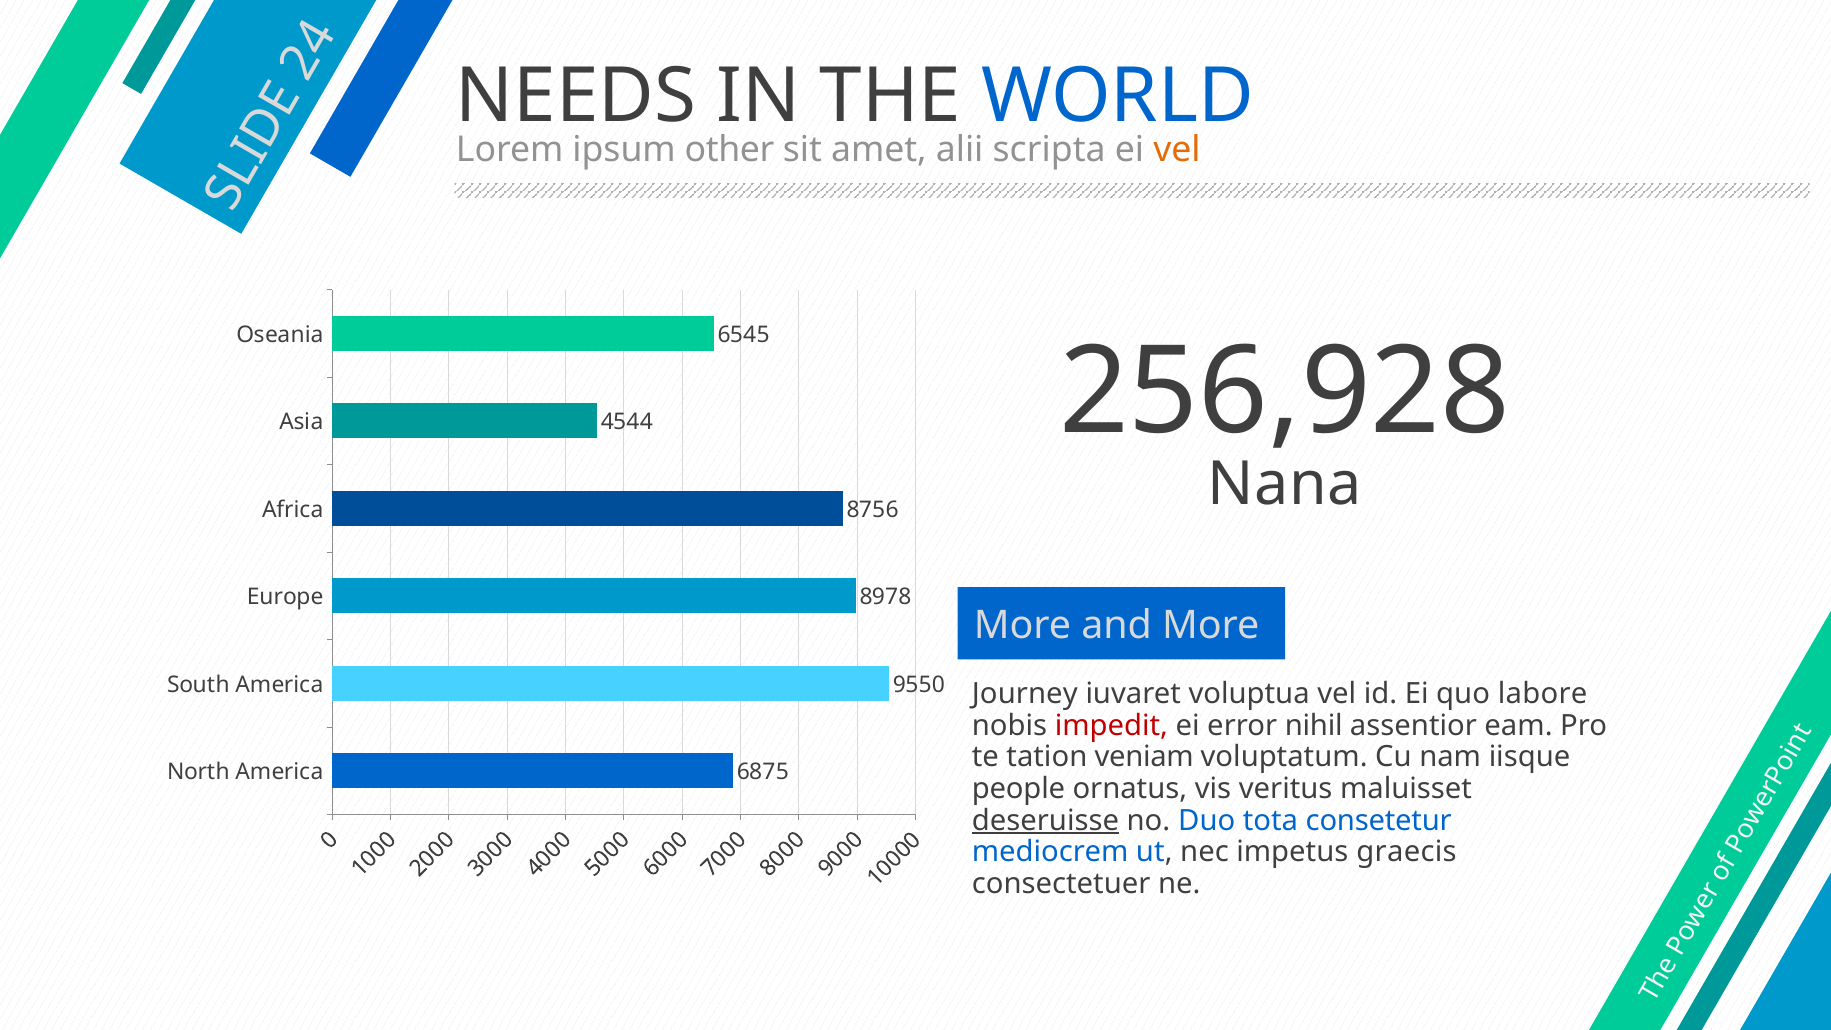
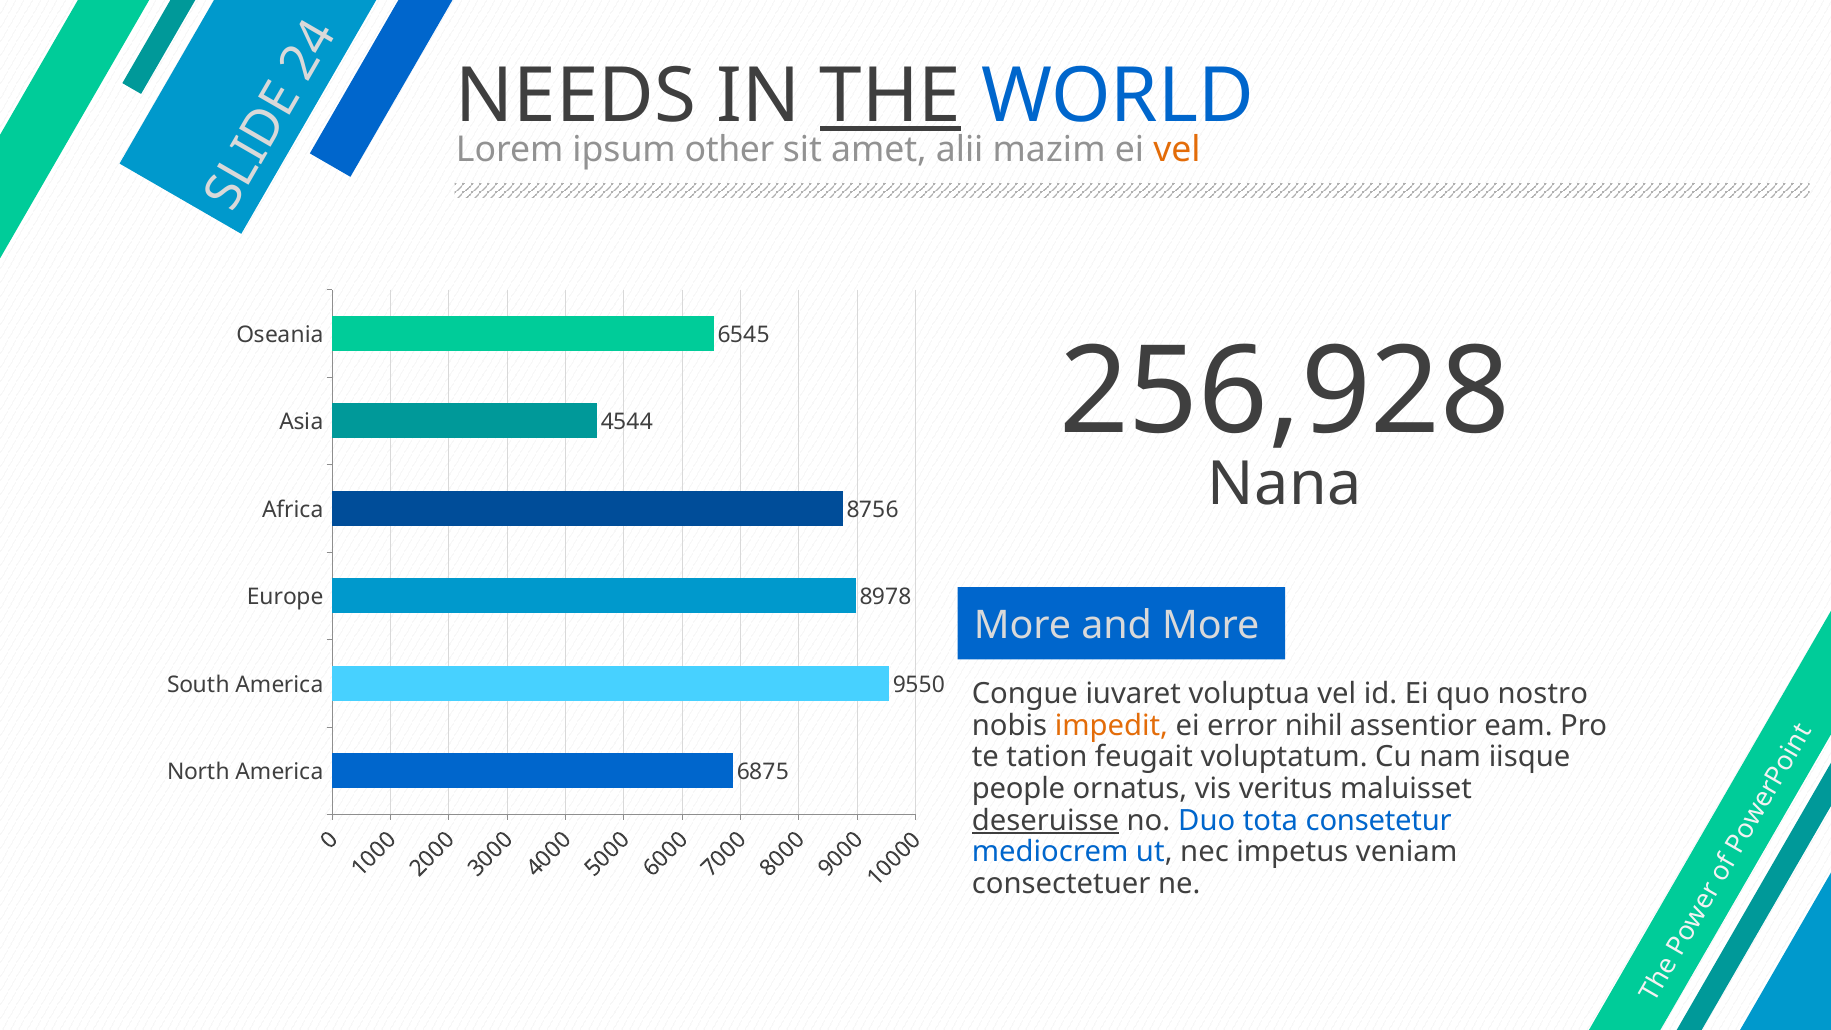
THE underline: none -> present
scripta: scripta -> mazim
Journey: Journey -> Congue
labore: labore -> nostro
impedit colour: red -> orange
veniam: veniam -> feugait
graecis: graecis -> veniam
